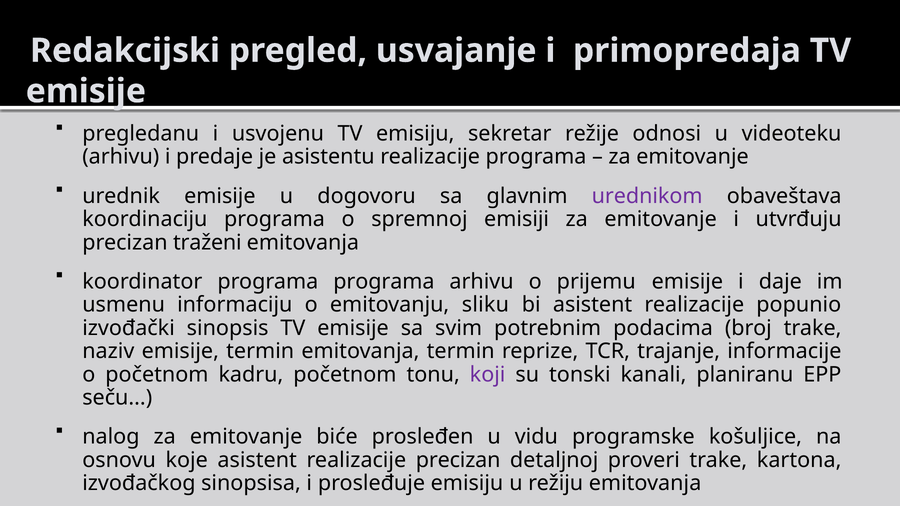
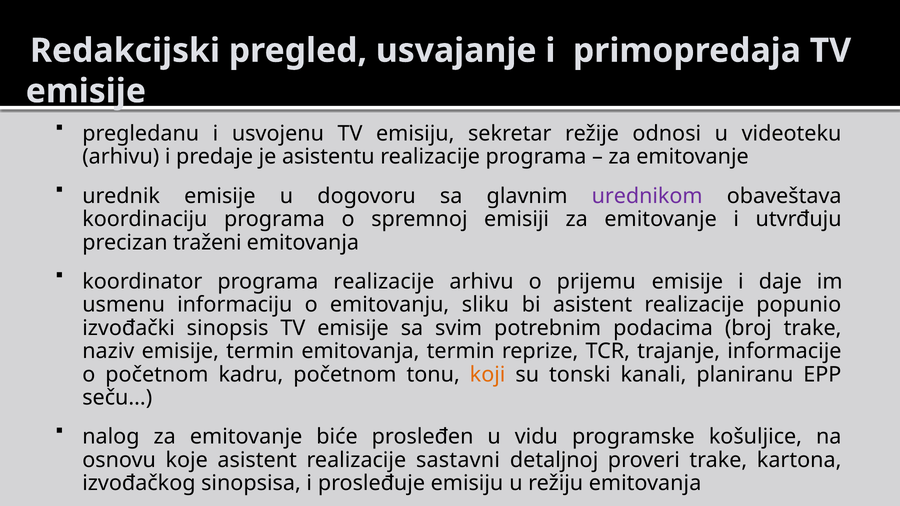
programa programa: programa -> realizacije
koji colour: purple -> orange
realizacije precizan: precizan -> sastavni
